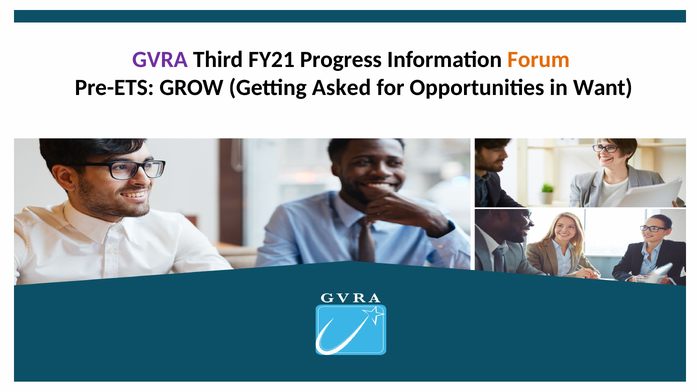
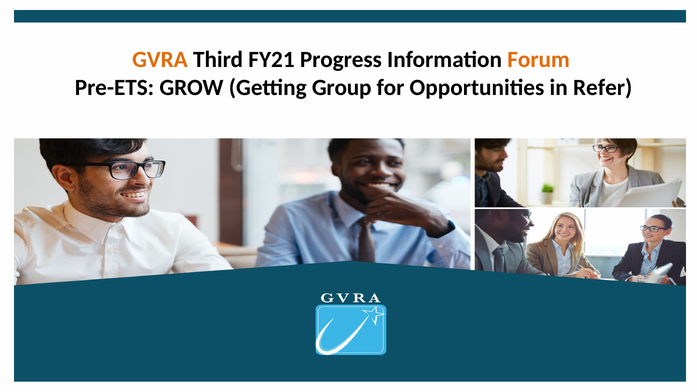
GVRA colour: purple -> orange
Asked: Asked -> Group
Want: Want -> Refer
